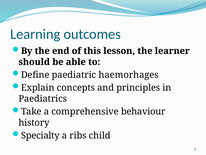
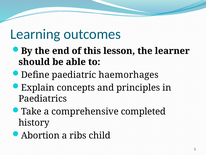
behaviour: behaviour -> completed
Specialty: Specialty -> Abortion
